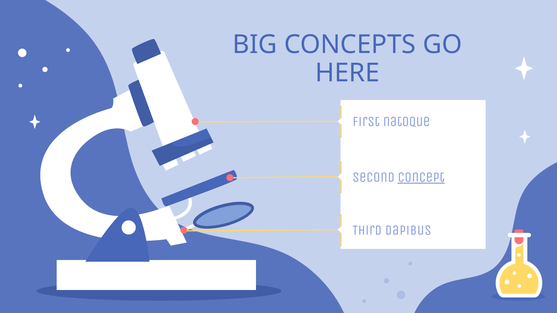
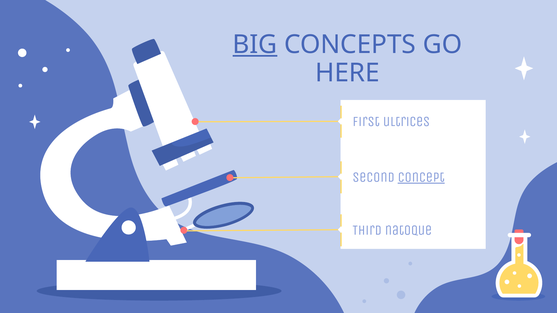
BIG underline: none -> present
natoque: natoque -> ultrices
dapibus: dapibus -> natoque
